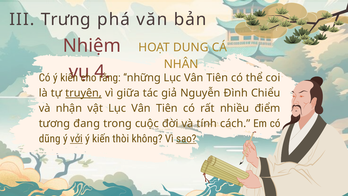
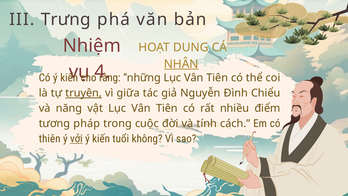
NHÂN underline: none -> present
nhận: nhận -> năng
đang: đang -> pháp
dũng: dũng -> thiên
thòi: thòi -> tuổi
sao underline: present -> none
